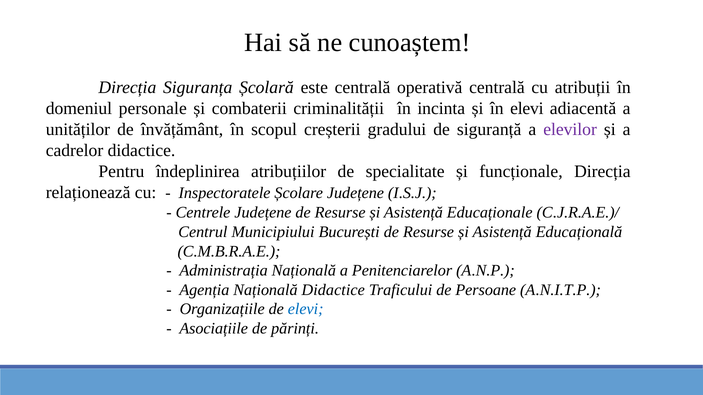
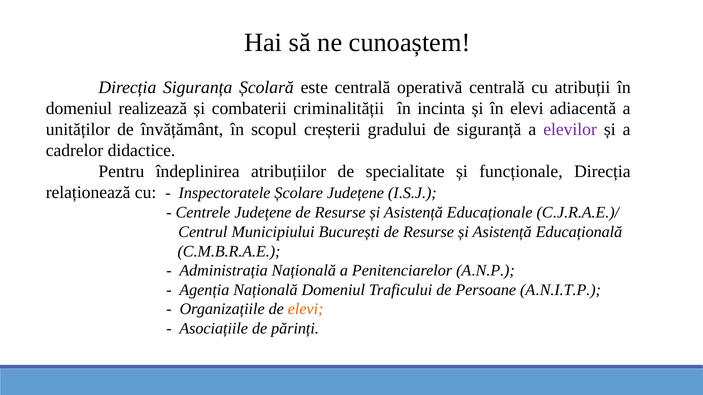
personale: personale -> realizează
Națională Didactice: Didactice -> Domeniul
elevi at (306, 310) colour: blue -> orange
